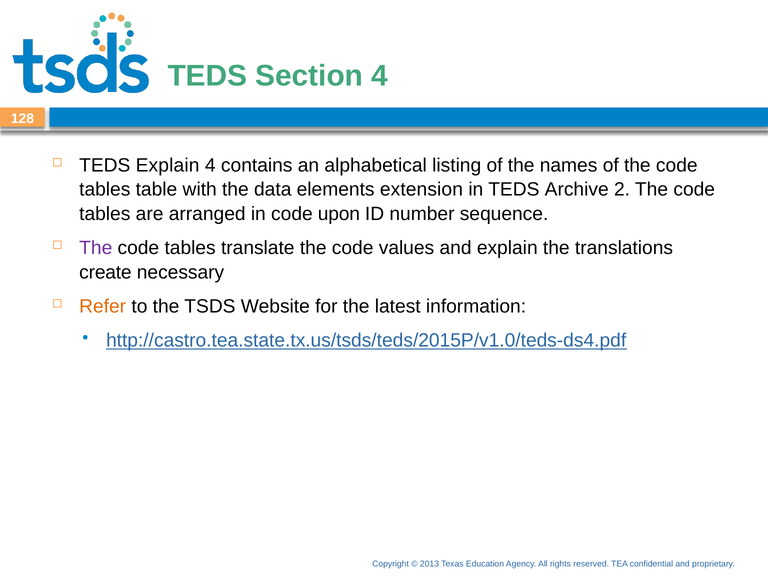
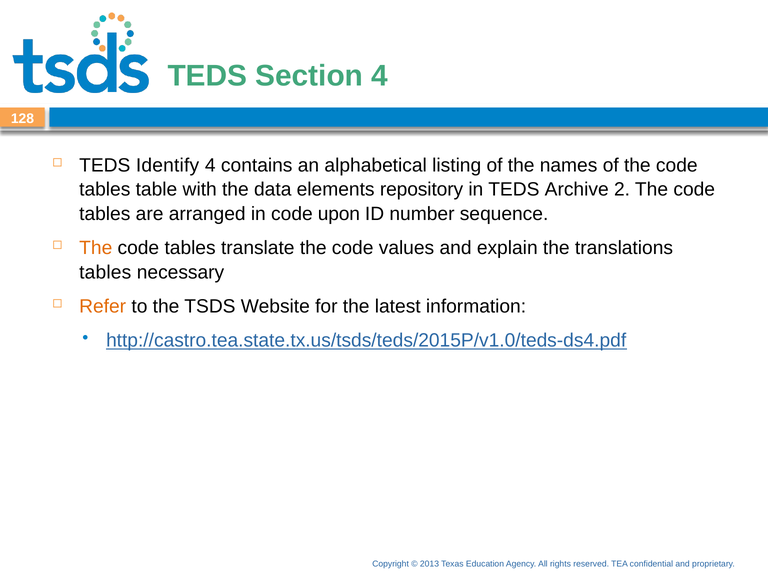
TEDS Explain: Explain -> Identify
extension: extension -> repository
The at (96, 248) colour: purple -> orange
create at (105, 272): create -> tables
